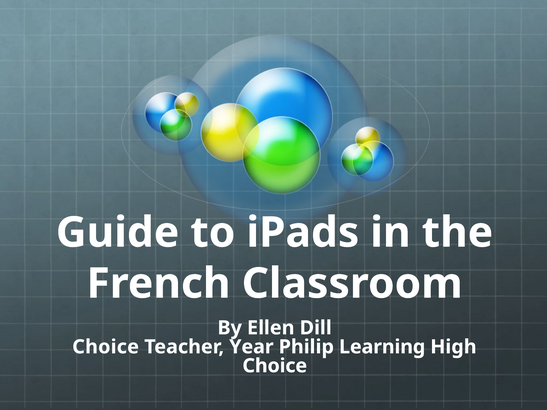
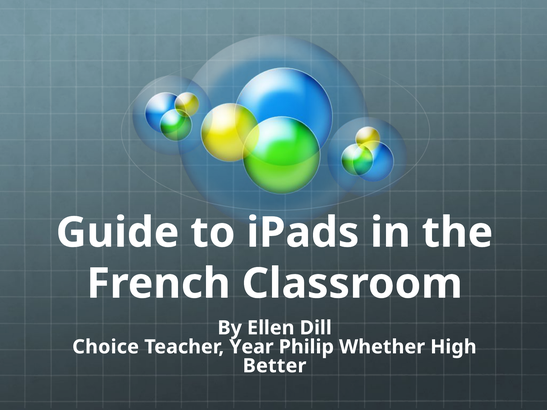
Learning: Learning -> Whether
Choice at (275, 366): Choice -> Better
